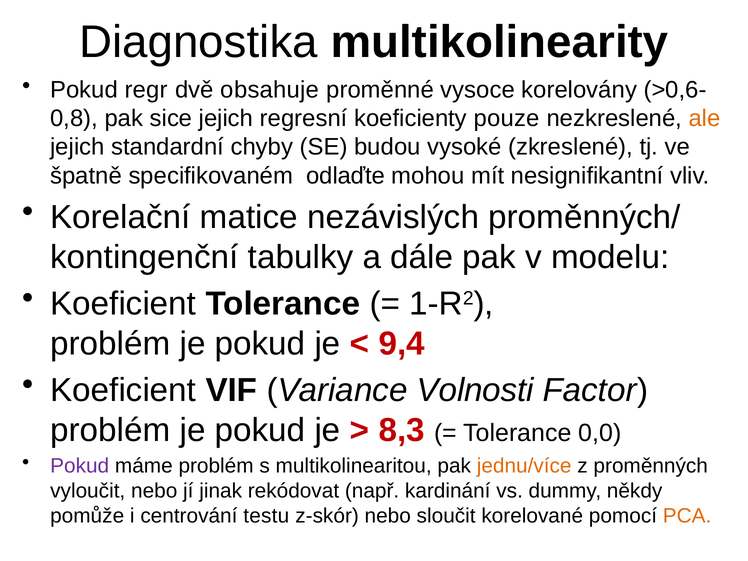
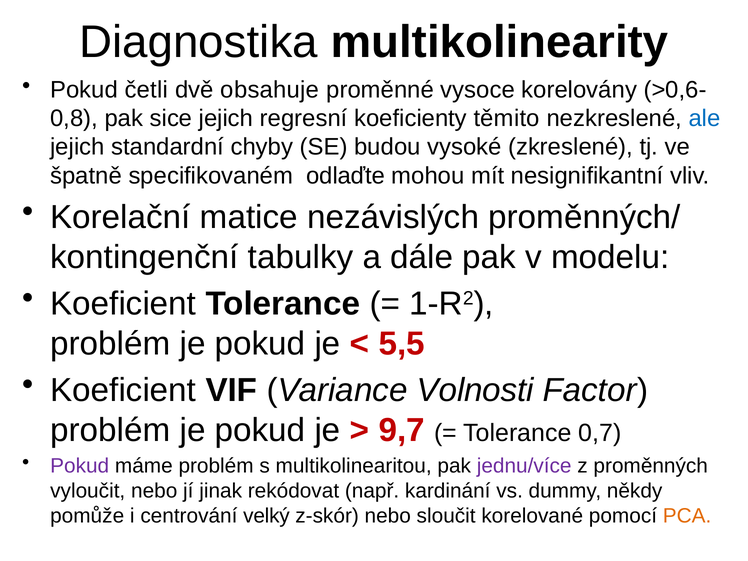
regr: regr -> četli
pouze: pouze -> těmito
ale colour: orange -> blue
9,4: 9,4 -> 5,5
8,3: 8,3 -> 9,7
0,0: 0,0 -> 0,7
jednu/více colour: orange -> purple
testu: testu -> velký
